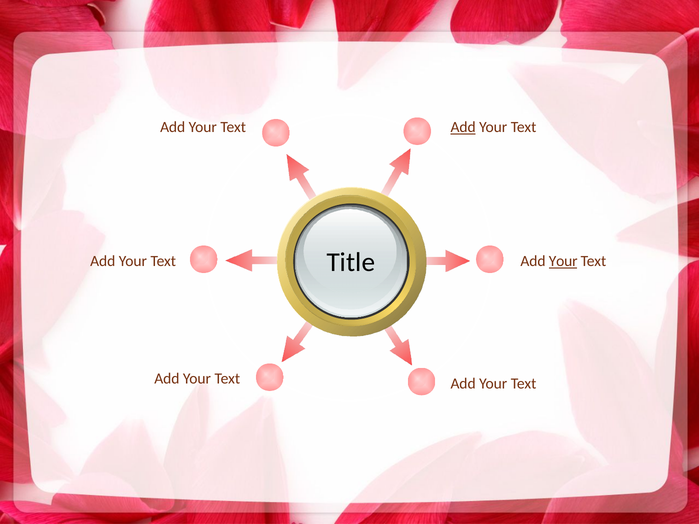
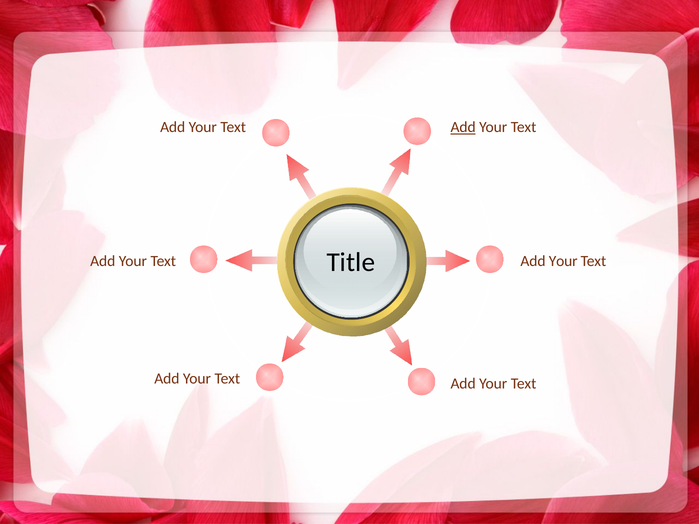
Your at (563, 261) underline: present -> none
